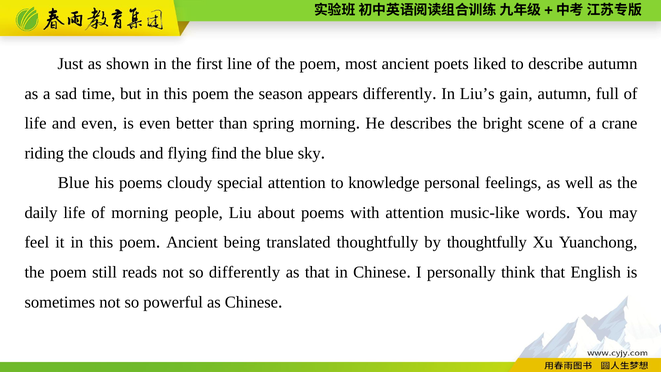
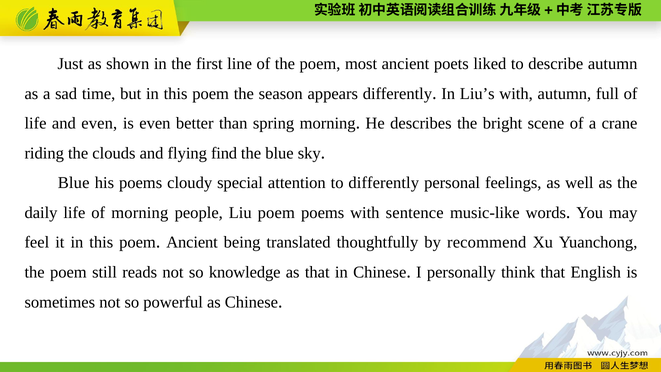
Liu’s gain: gain -> with
to knowledge: knowledge -> differently
Liu about: about -> poem
with attention: attention -> sentence
by thoughtfully: thoughtfully -> recommend
so differently: differently -> knowledge
